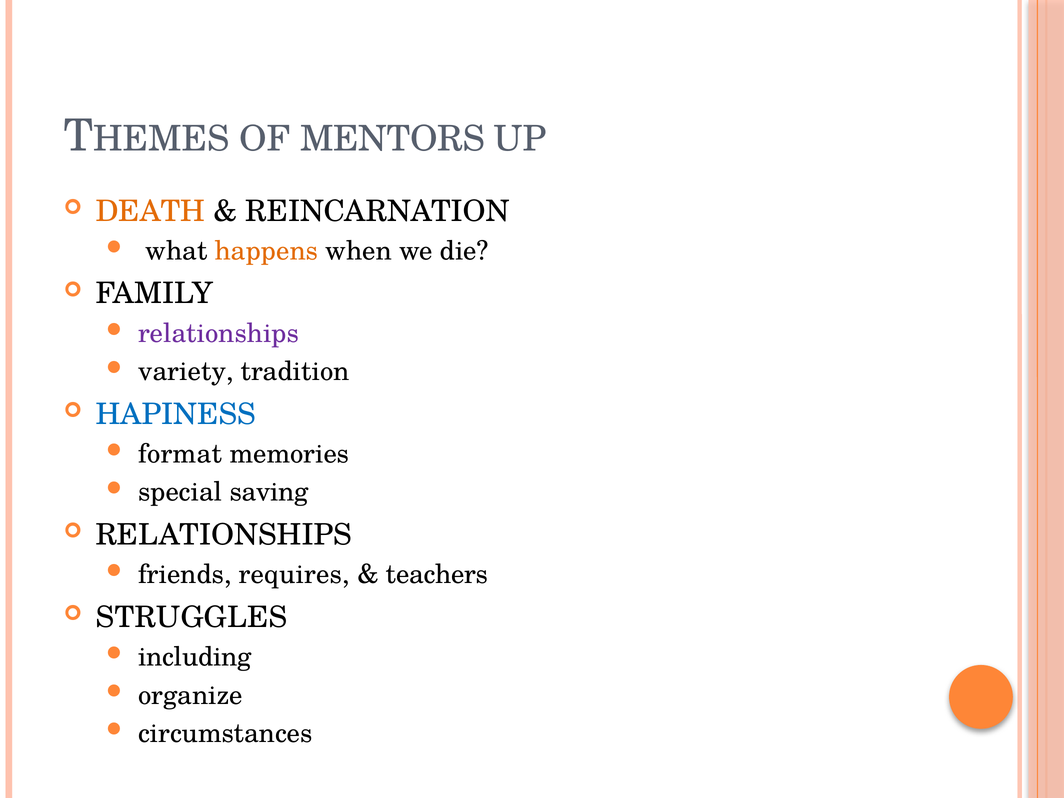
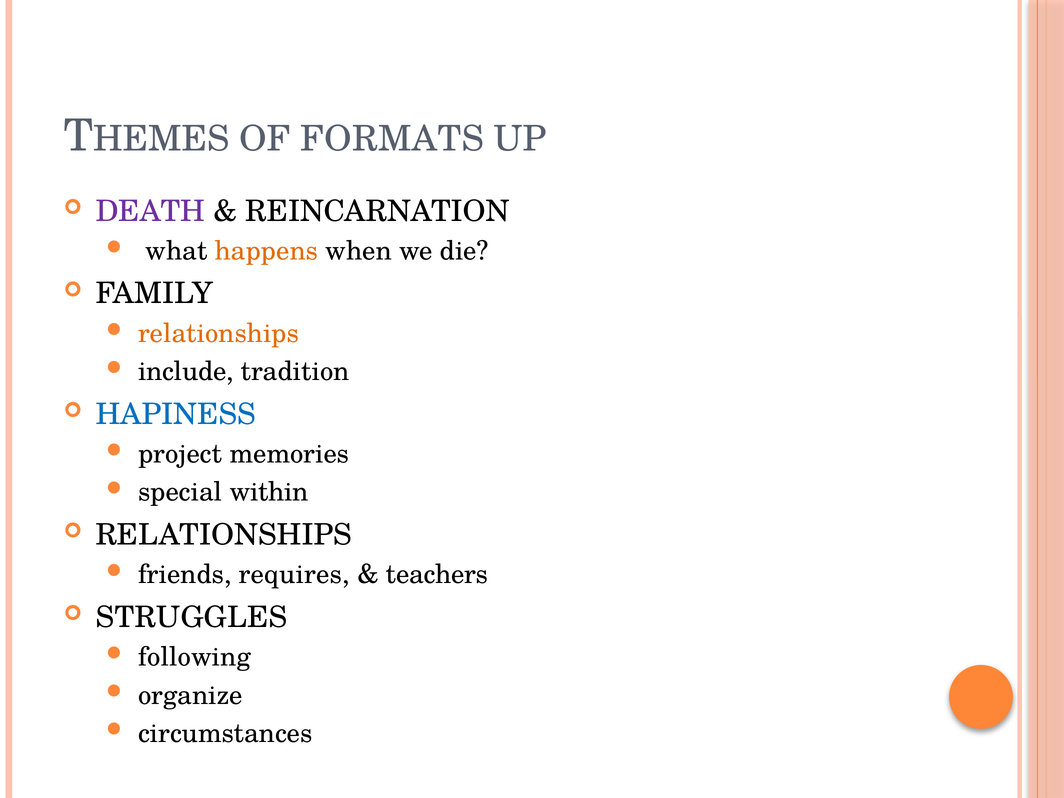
MENTORS: MENTORS -> FORMATS
DEATH colour: orange -> purple
relationships at (219, 333) colour: purple -> orange
variety: variety -> include
format: format -> project
saving: saving -> within
including: including -> following
